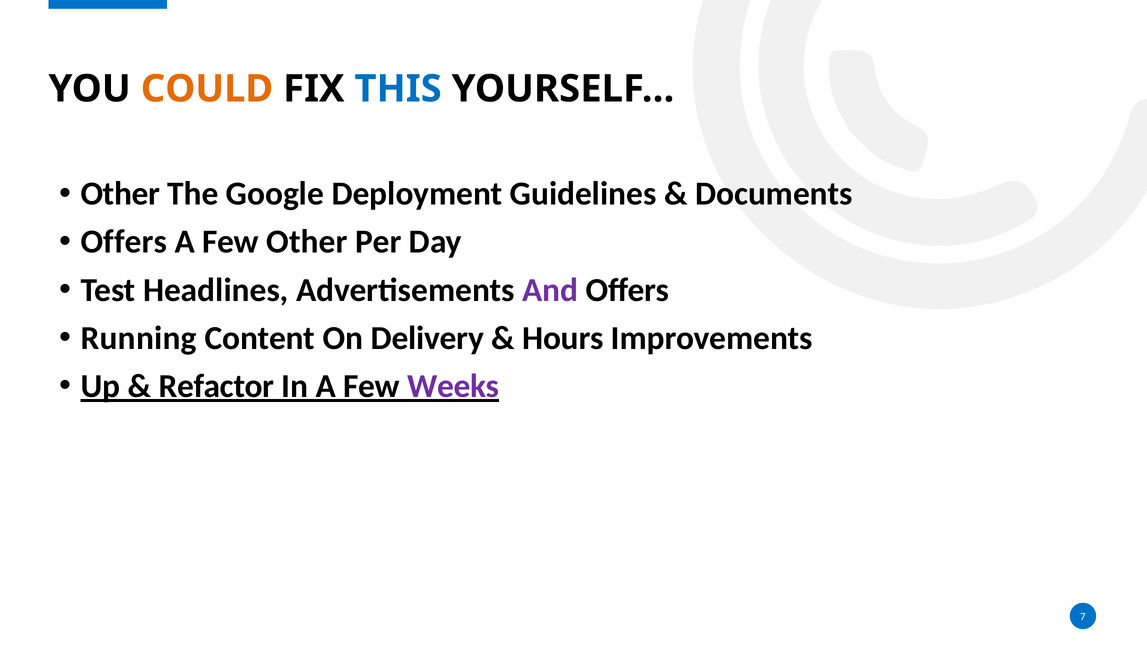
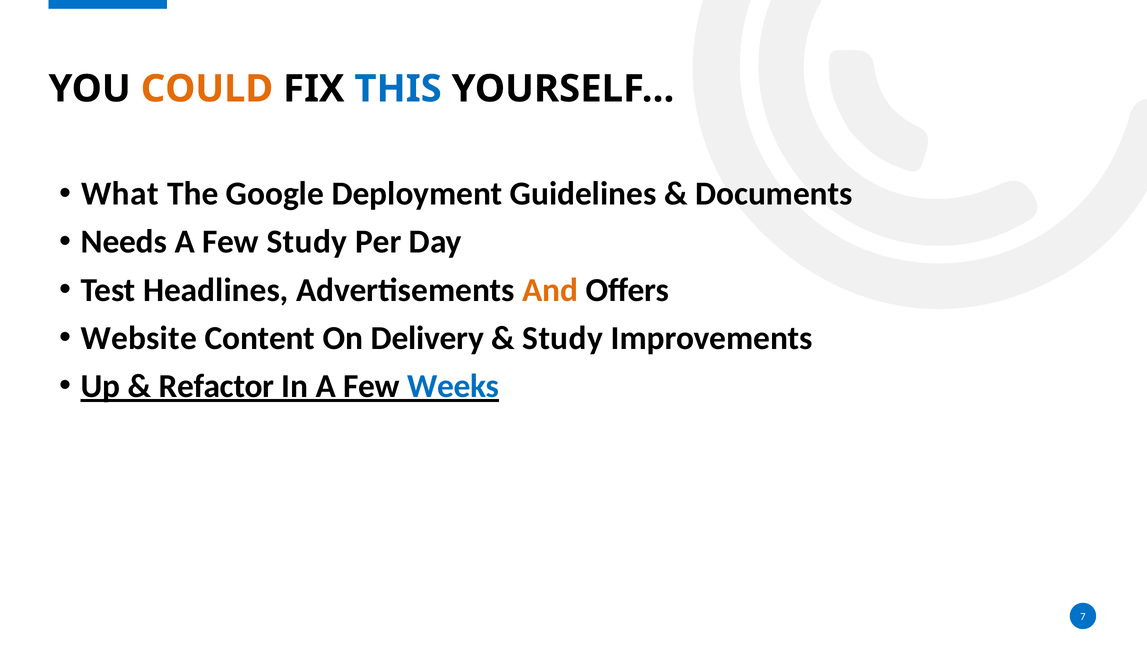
Other at (120, 194): Other -> What
Offers at (124, 242): Offers -> Needs
Few Other: Other -> Study
And colour: purple -> orange
Running: Running -> Website
Hours at (563, 338): Hours -> Study
Weeks colour: purple -> blue
